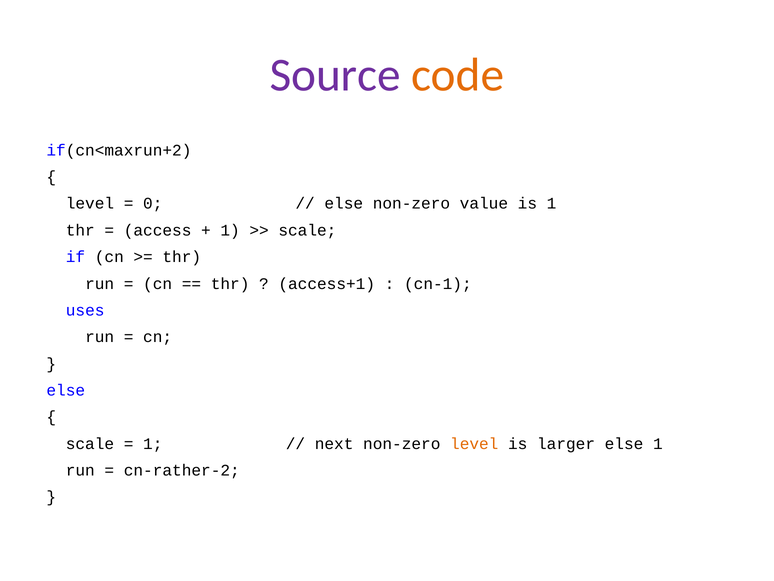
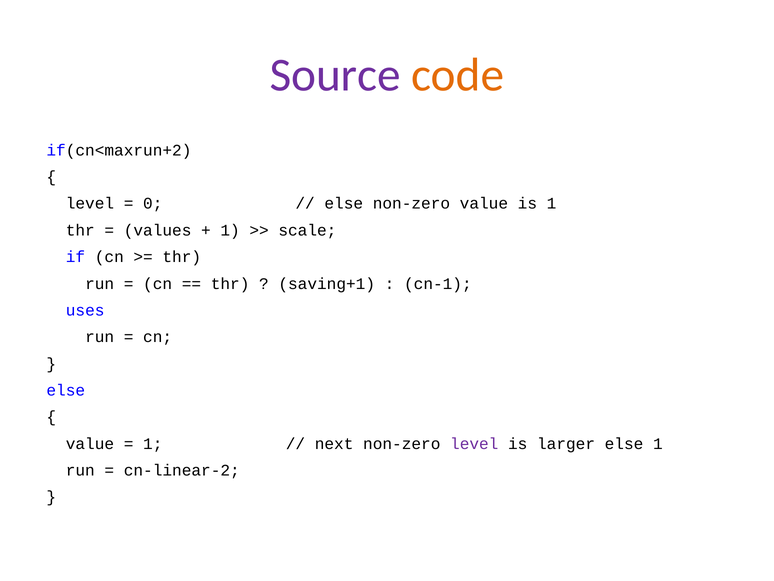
access: access -> values
access+1: access+1 -> saving+1
scale at (90, 443): scale -> value
level at (474, 443) colour: orange -> purple
cn-rather-2: cn-rather-2 -> cn-linear-2
